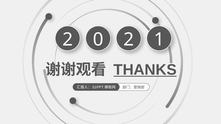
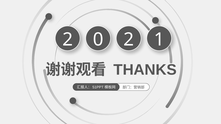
THANKS underline: present -> none
